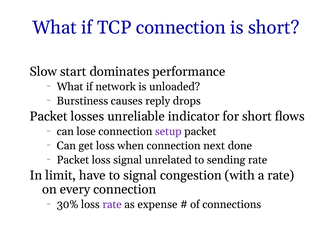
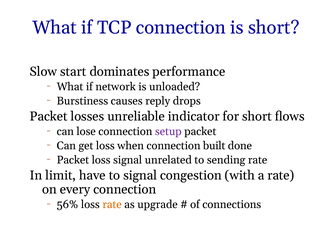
next: next -> built
30%: 30% -> 56%
rate at (112, 205) colour: purple -> orange
expense: expense -> upgrade
